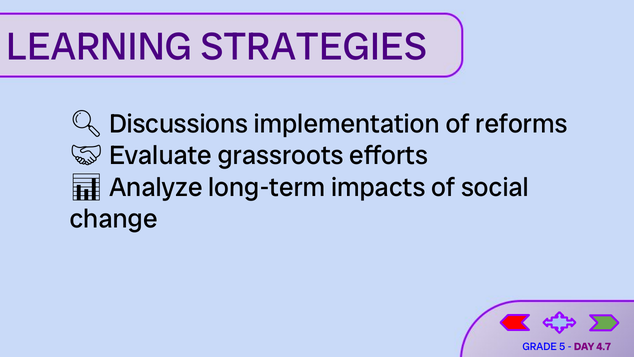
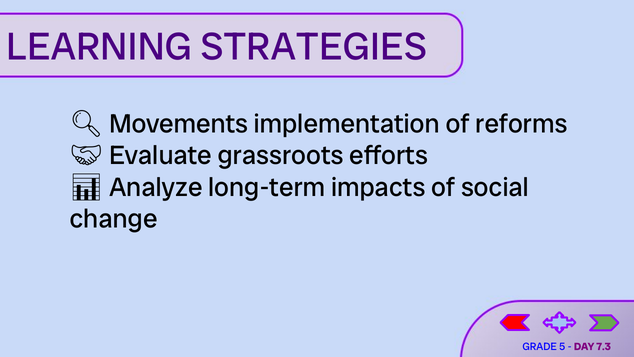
Discussions: Discussions -> Movements
4.7: 4.7 -> 7.3
